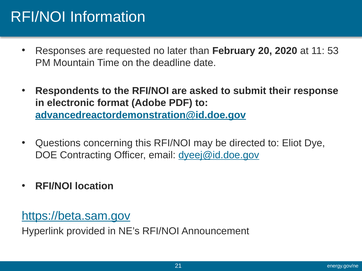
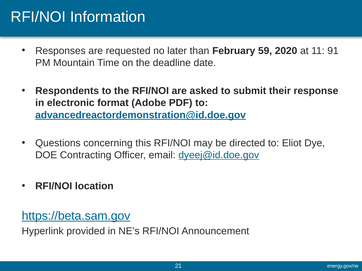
20: 20 -> 59
53: 53 -> 91
